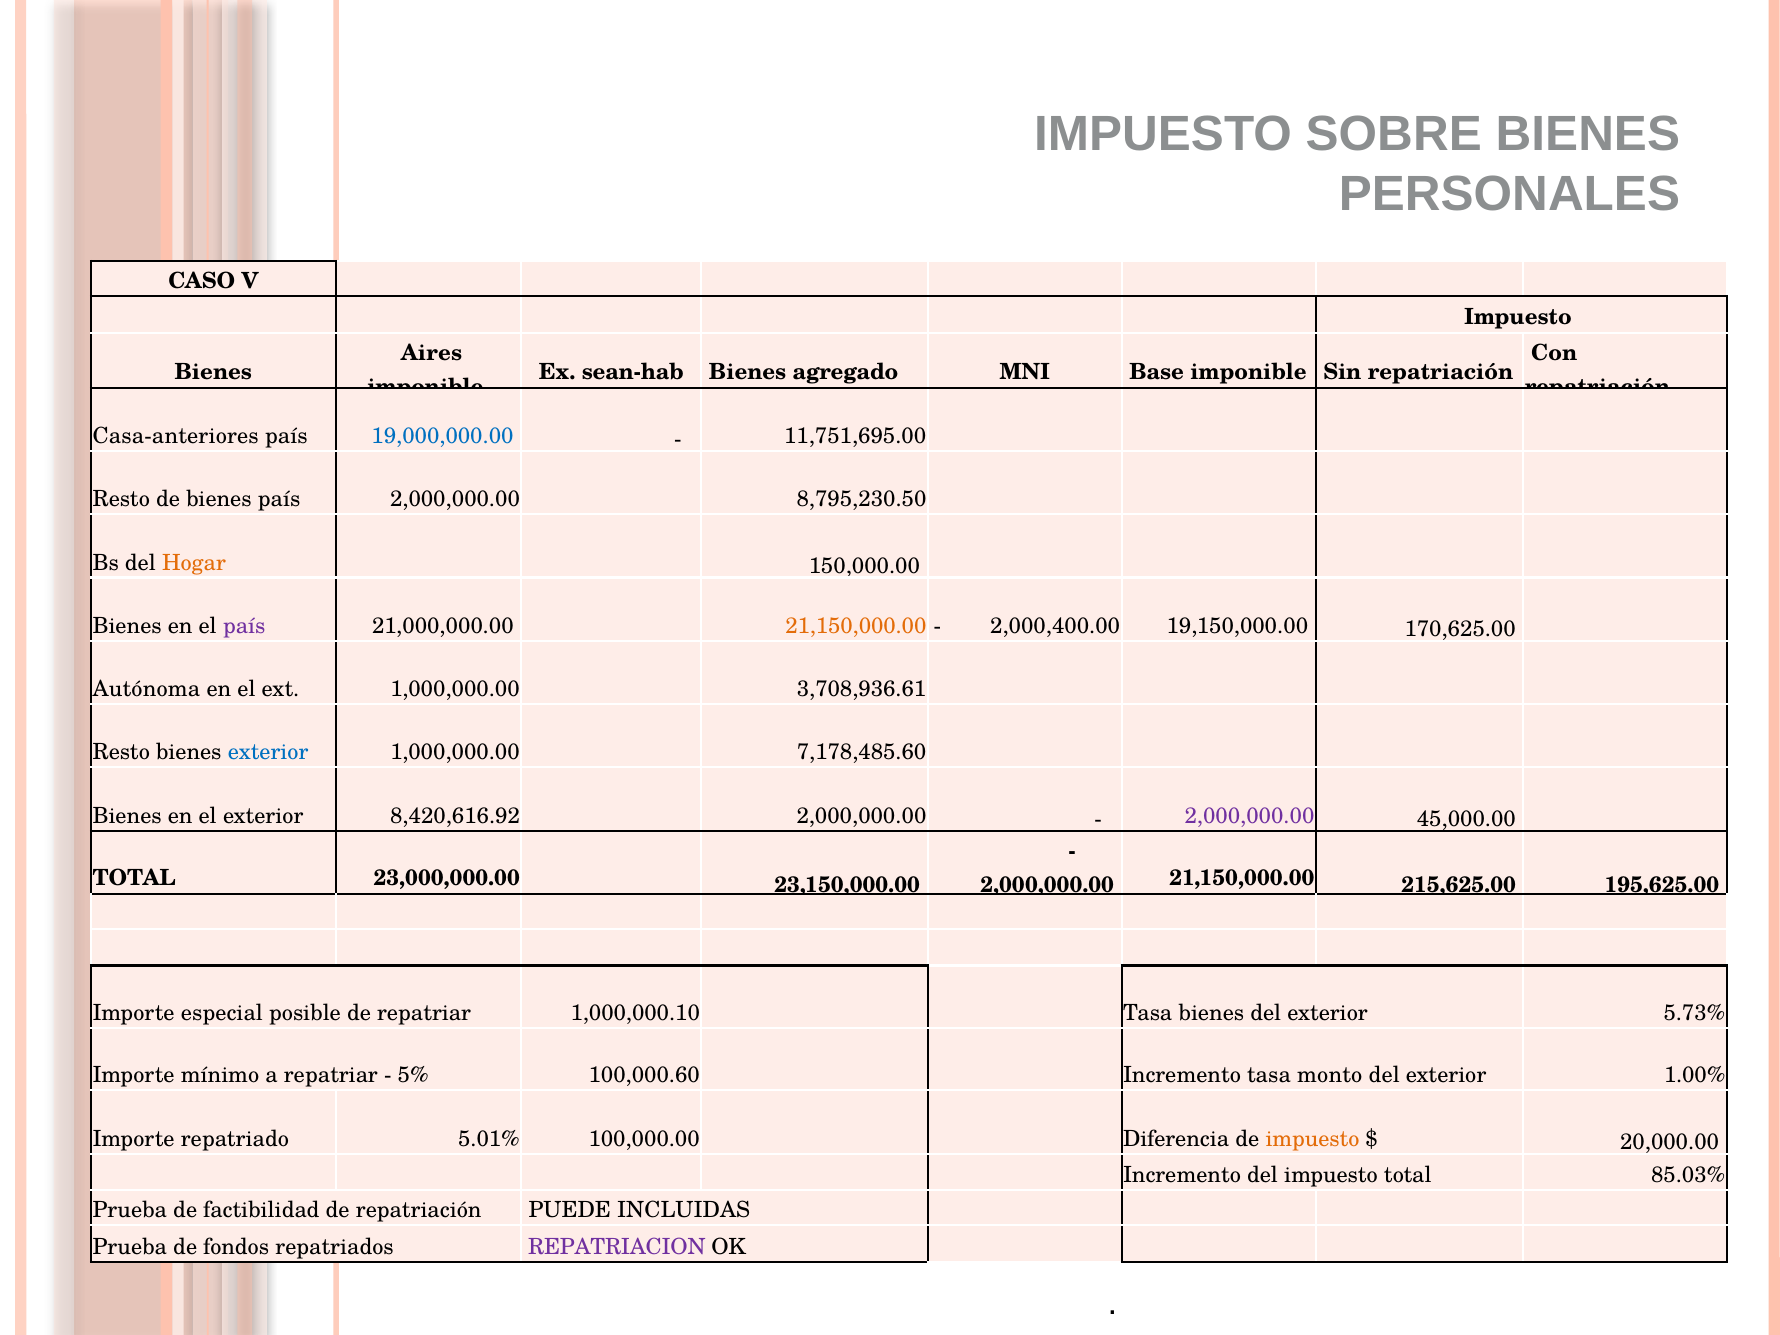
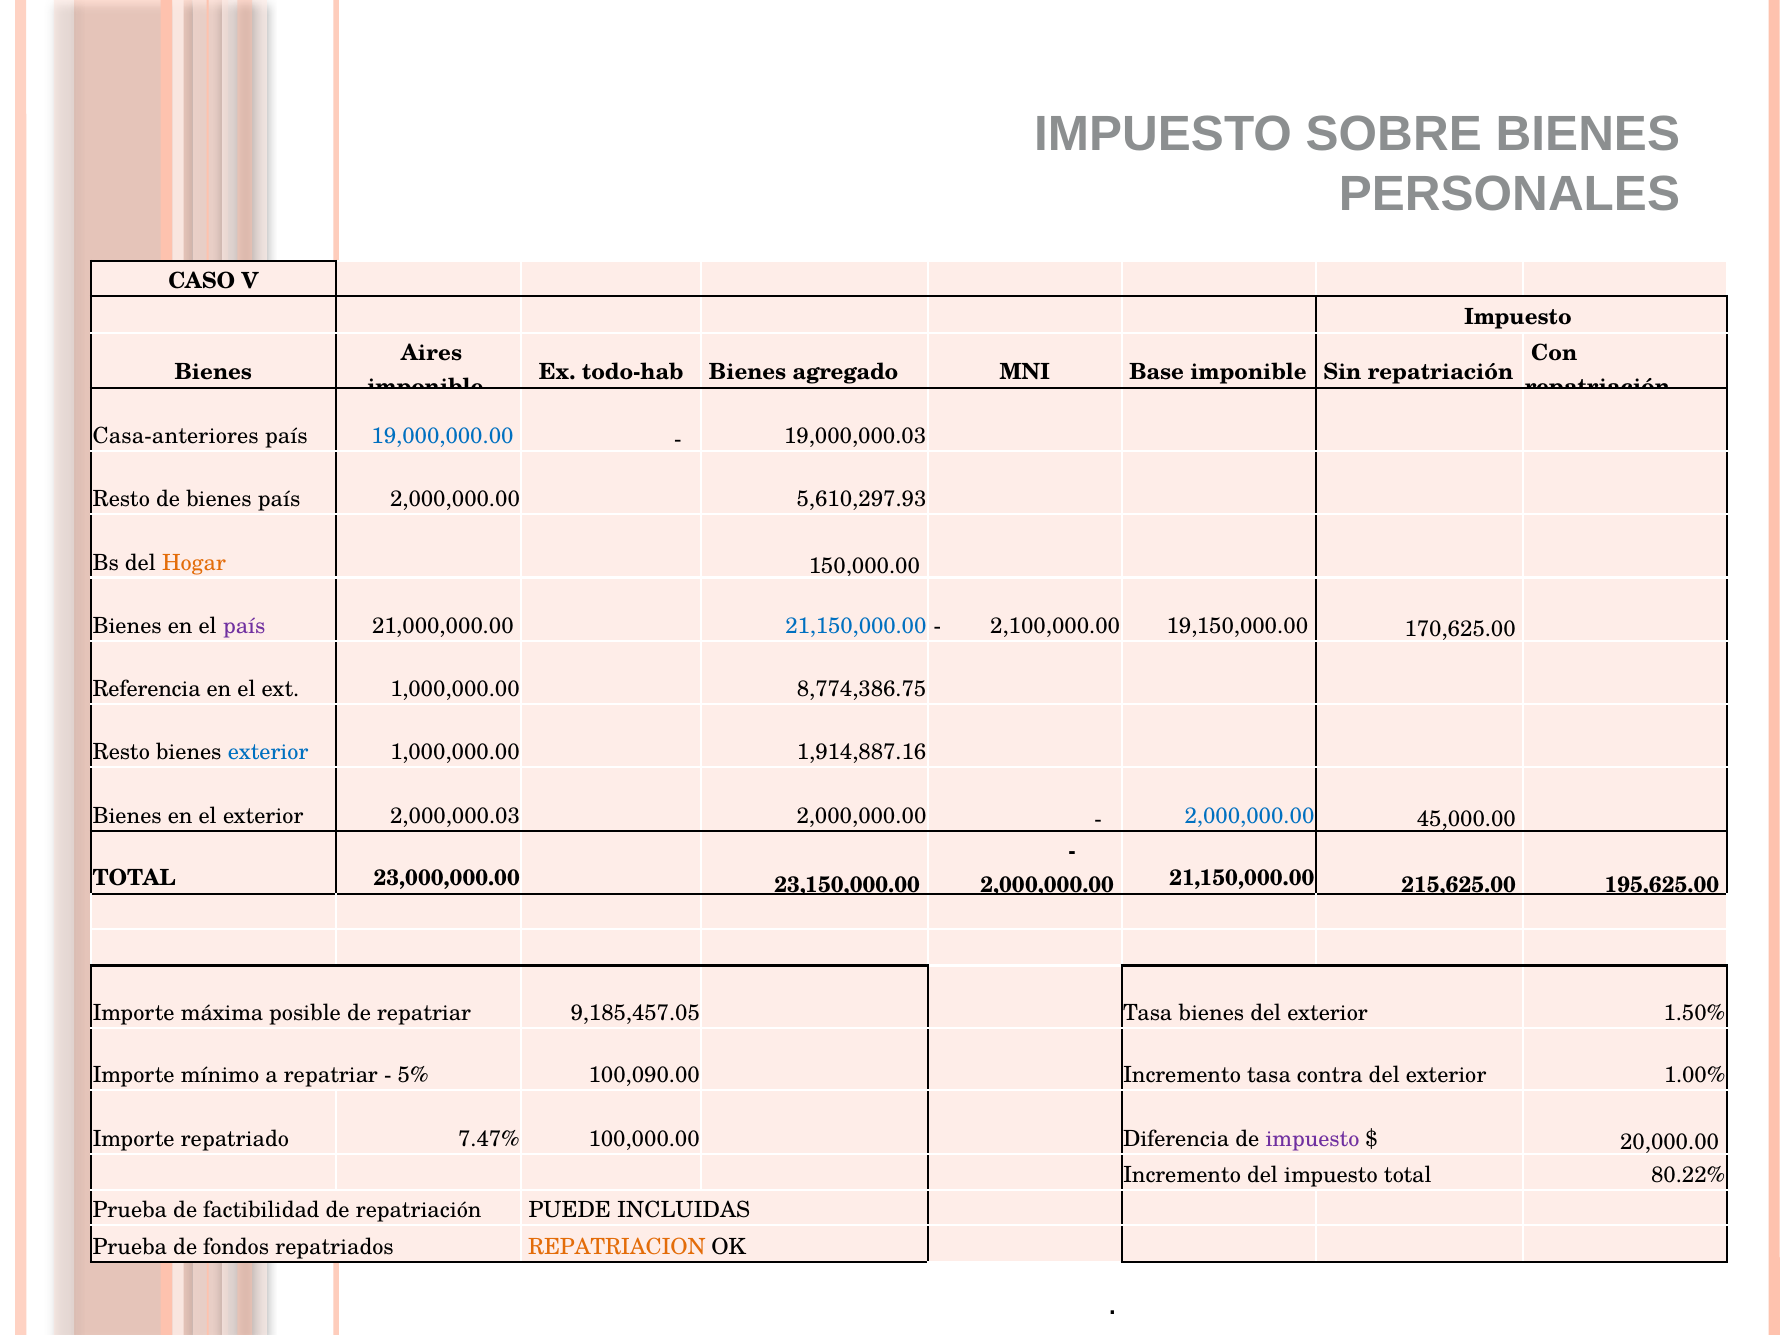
sean-hab: sean-hab -> todo-hab
11,751,695.00: 11,751,695.00 -> 19,000,000.03
8,795,230.50: 8,795,230.50 -> 5,610,297.93
21,150,000.00 at (856, 626) colour: orange -> blue
2,000,400.00: 2,000,400.00 -> 2,100,000.00
Autónoma: Autónoma -> Referencia
3,708,936.61: 3,708,936.61 -> 8,774,386.75
7,178,485.60: 7,178,485.60 -> 1,914,887.16
8,420,616.92: 8,420,616.92 -> 2,000,000.03
2,000,000.00 at (1249, 816) colour: purple -> blue
especial: especial -> máxima
1,000,000.10: 1,000,000.10 -> 9,185,457.05
5.73%: 5.73% -> 1.50%
100,000.60: 100,000.60 -> 100,090.00
monto: monto -> contra
5.01%: 5.01% -> 7.47%
impuesto at (1312, 1139) colour: orange -> purple
85.03%: 85.03% -> 80.22%
REPATRIACION colour: purple -> orange
